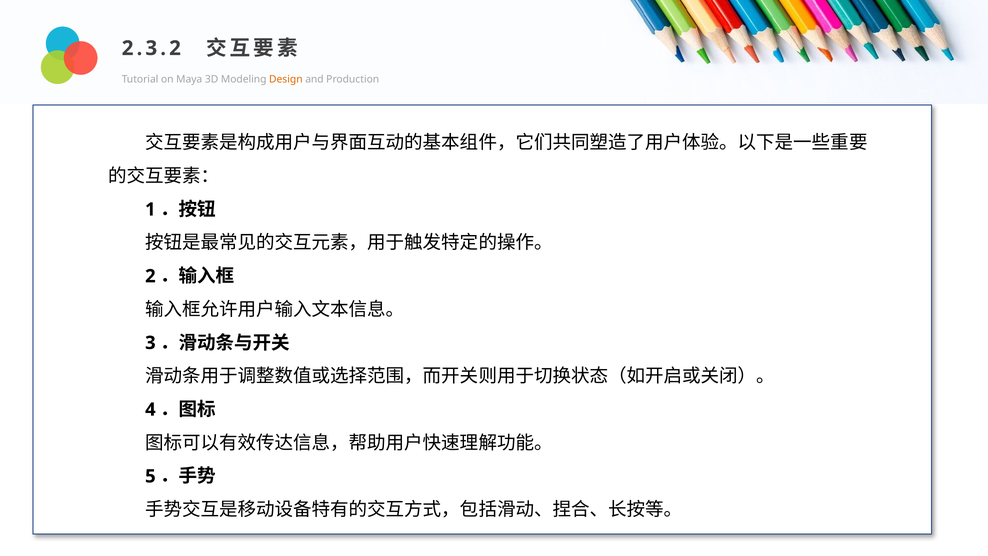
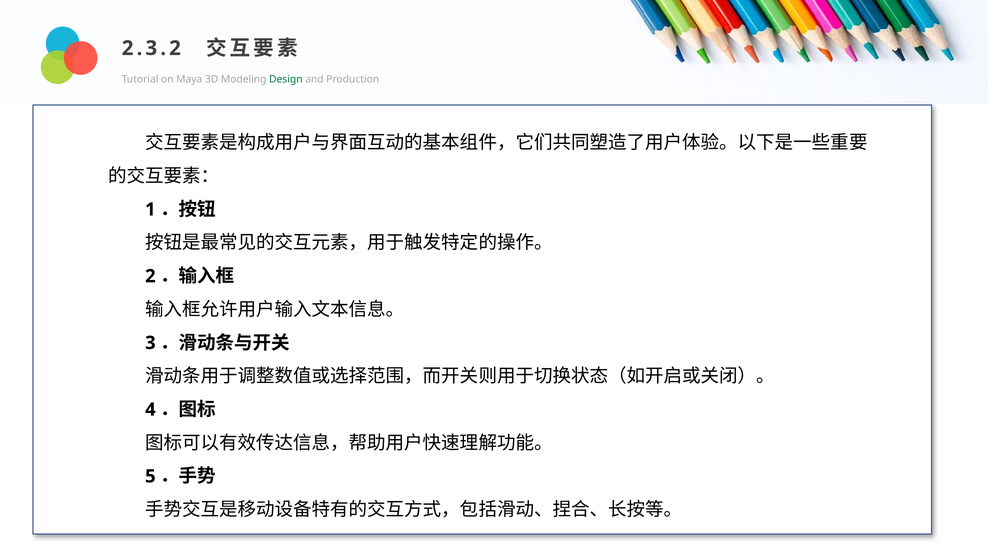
Design at (286, 79) colour: orange -> green
